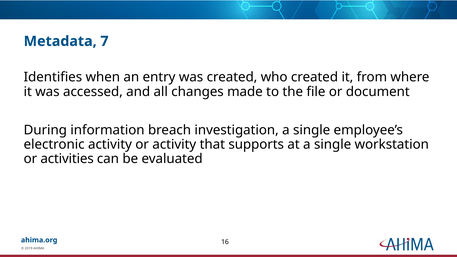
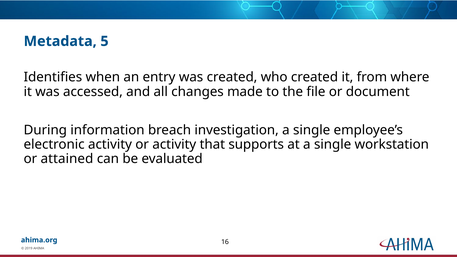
7: 7 -> 5
activities: activities -> attained
